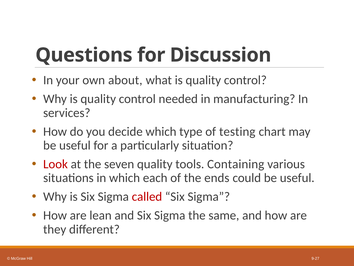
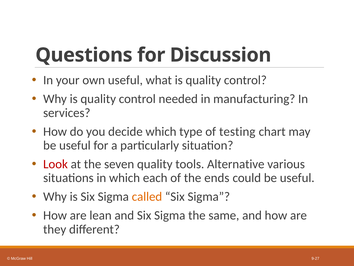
own about: about -> useful
Containing: Containing -> Alternative
called colour: red -> orange
